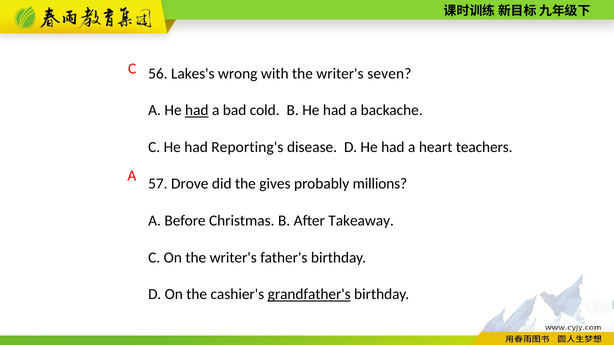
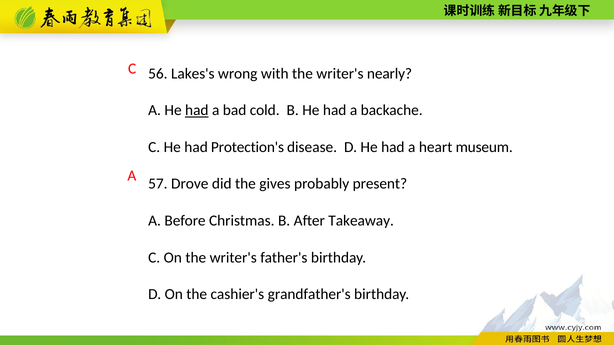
seven: seven -> nearly
Reporting's: Reporting's -> Protection's
teachers: teachers -> museum
millions: millions -> present
grandfather's underline: present -> none
